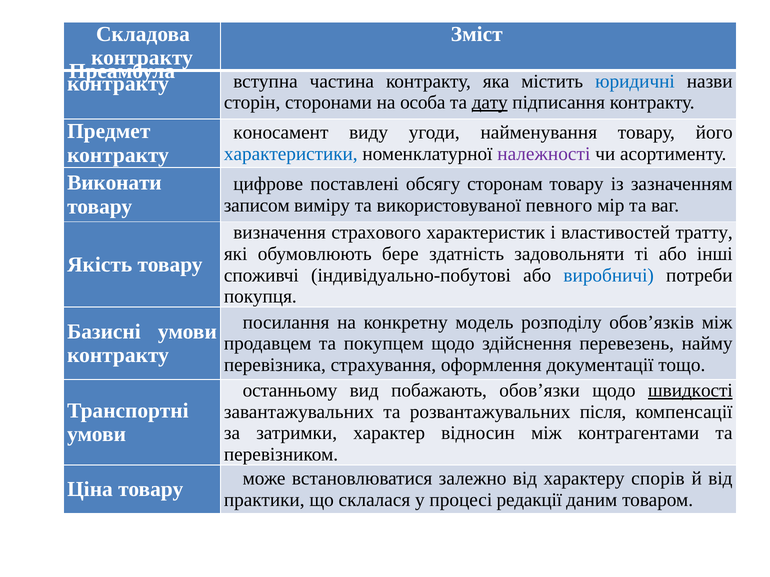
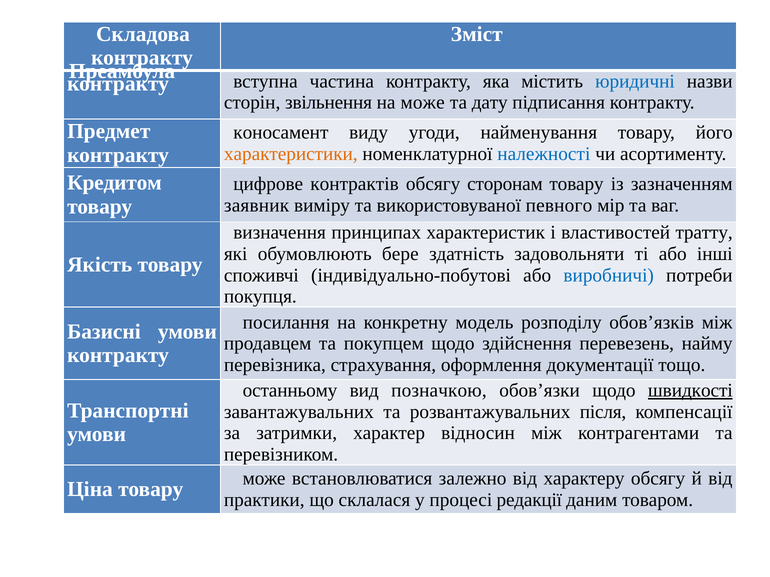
сторонами: сторонами -> звільнення
на особа: особа -> може
дату underline: present -> none
характеристики colour: blue -> orange
належності colour: purple -> blue
Виконати: Виконати -> Кредитом
поставлені: поставлені -> контрактів
записом: записом -> заявник
страхового: страхового -> принципах
побажають: побажають -> позначкою
характеру спорів: спорів -> обсягу
